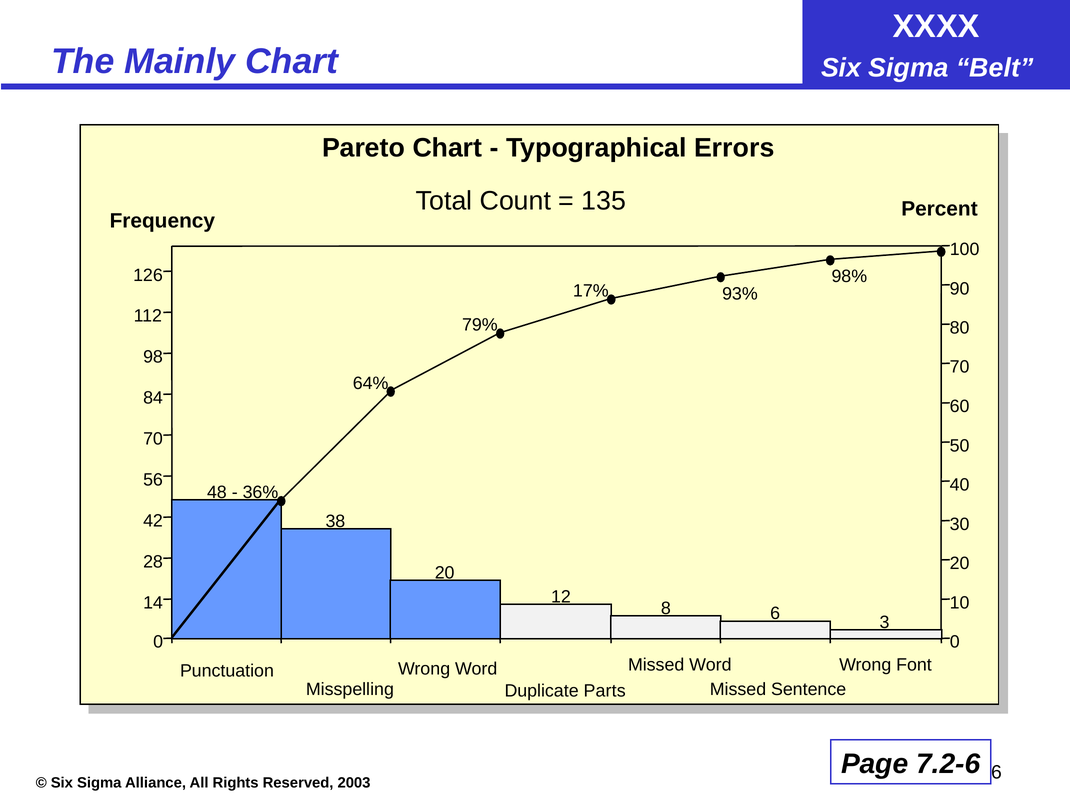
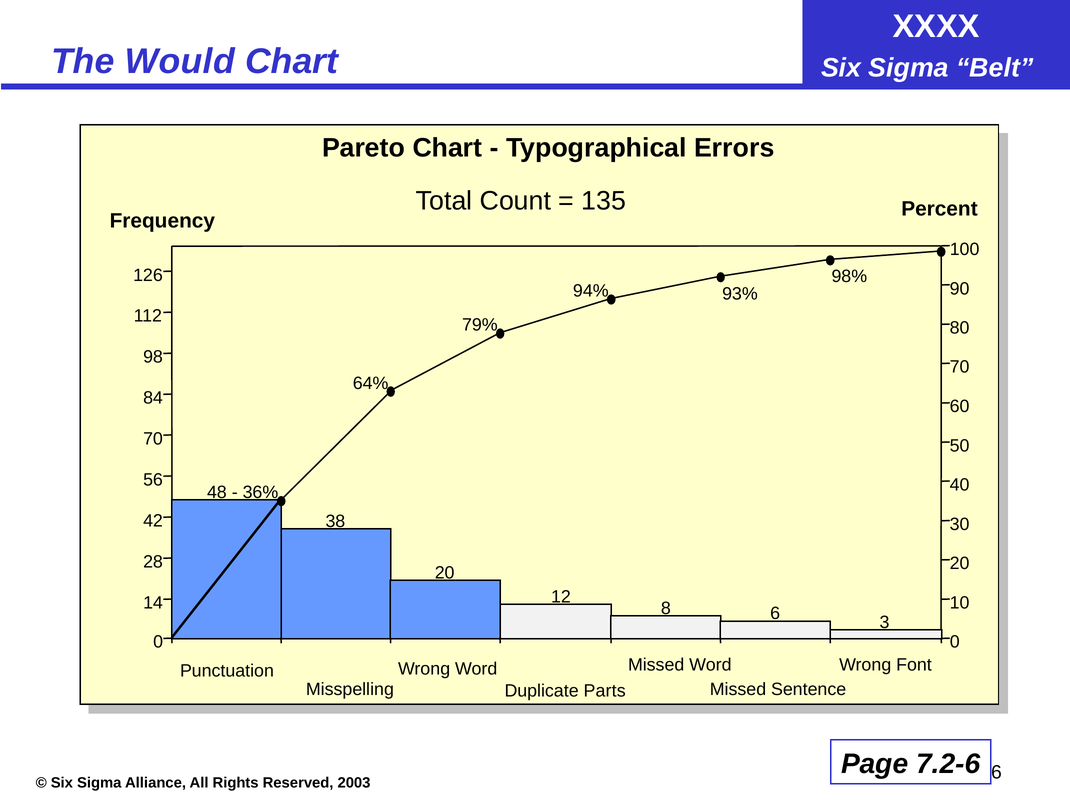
Mainly: Mainly -> Would
17%: 17% -> 94%
